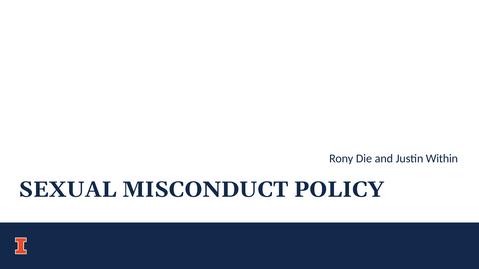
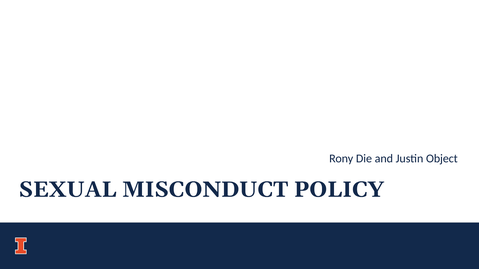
Within: Within -> Object
